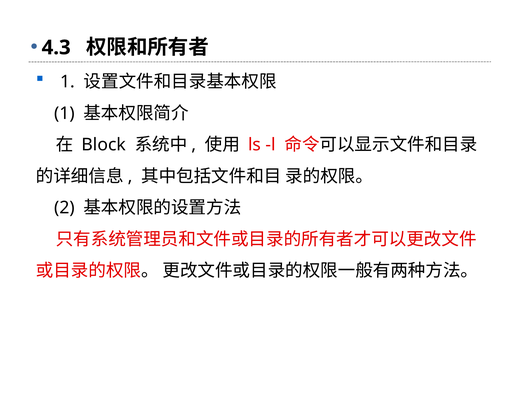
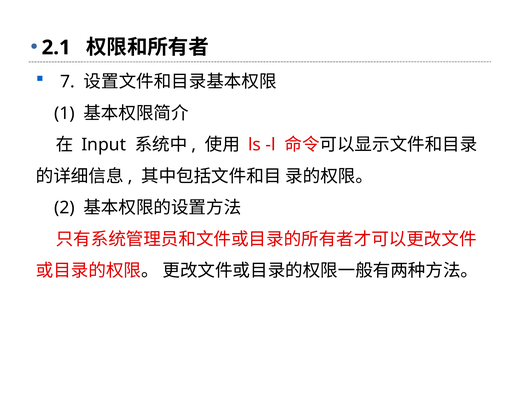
4.3: 4.3 -> 2.1
1 at (68, 82): 1 -> 7
Block: Block -> Input
